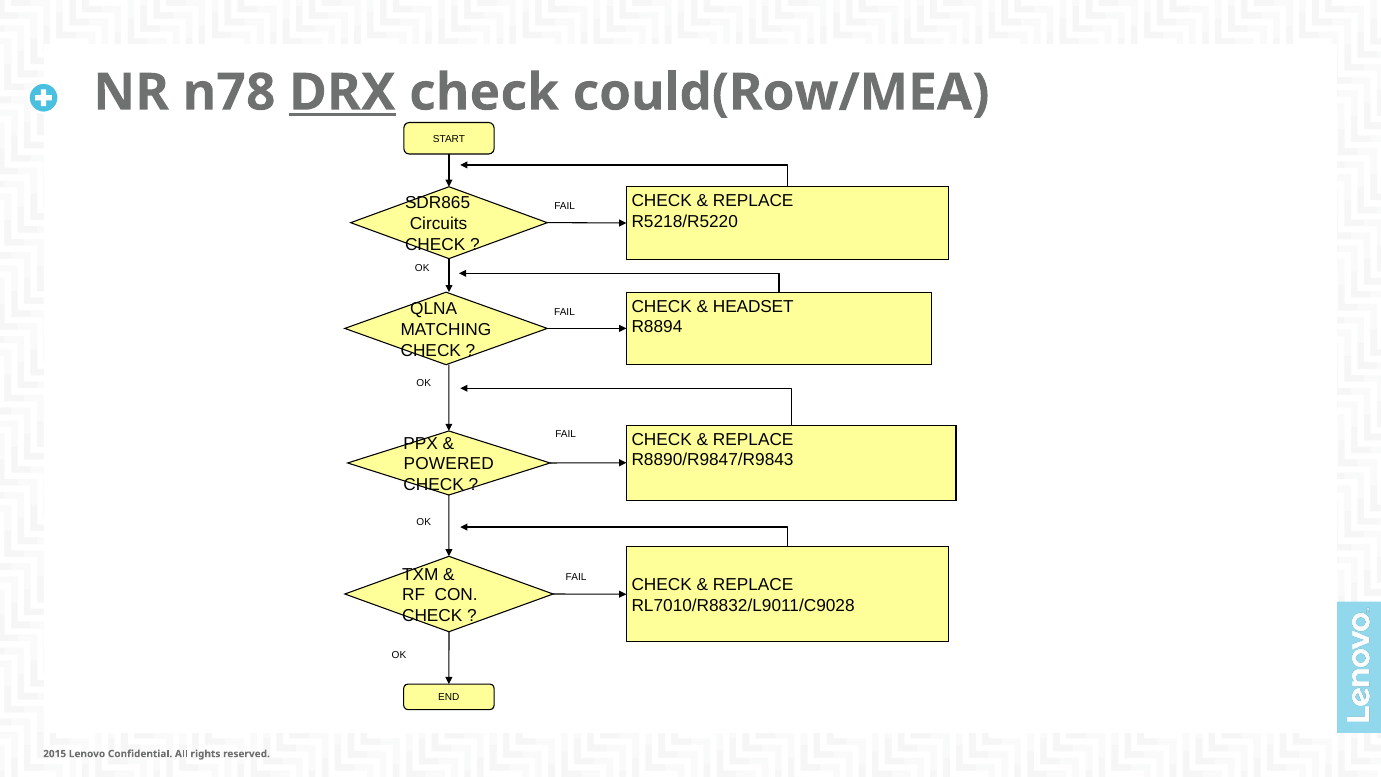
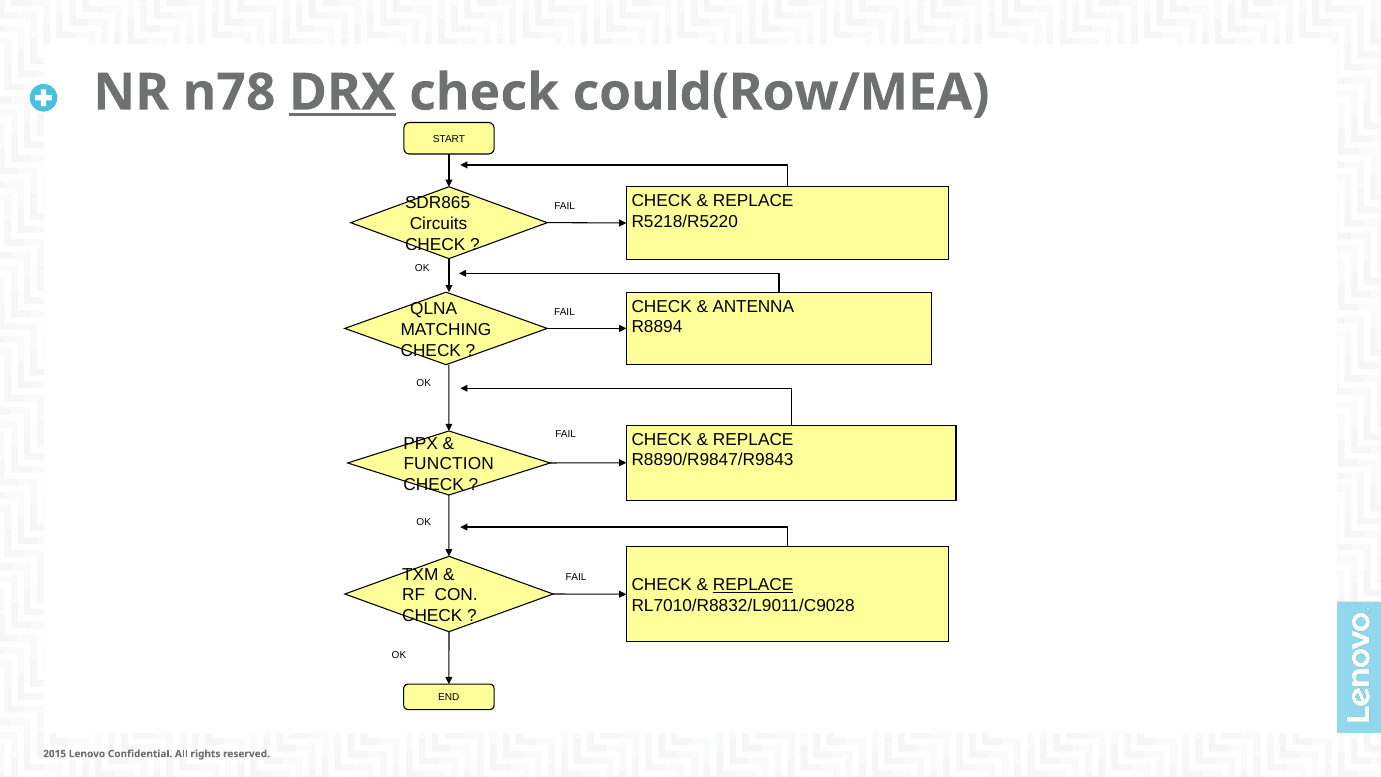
HEADSET: HEADSET -> ANTENNA
POWERED: POWERED -> FUNCTION
REPLACE at (753, 585) underline: none -> present
